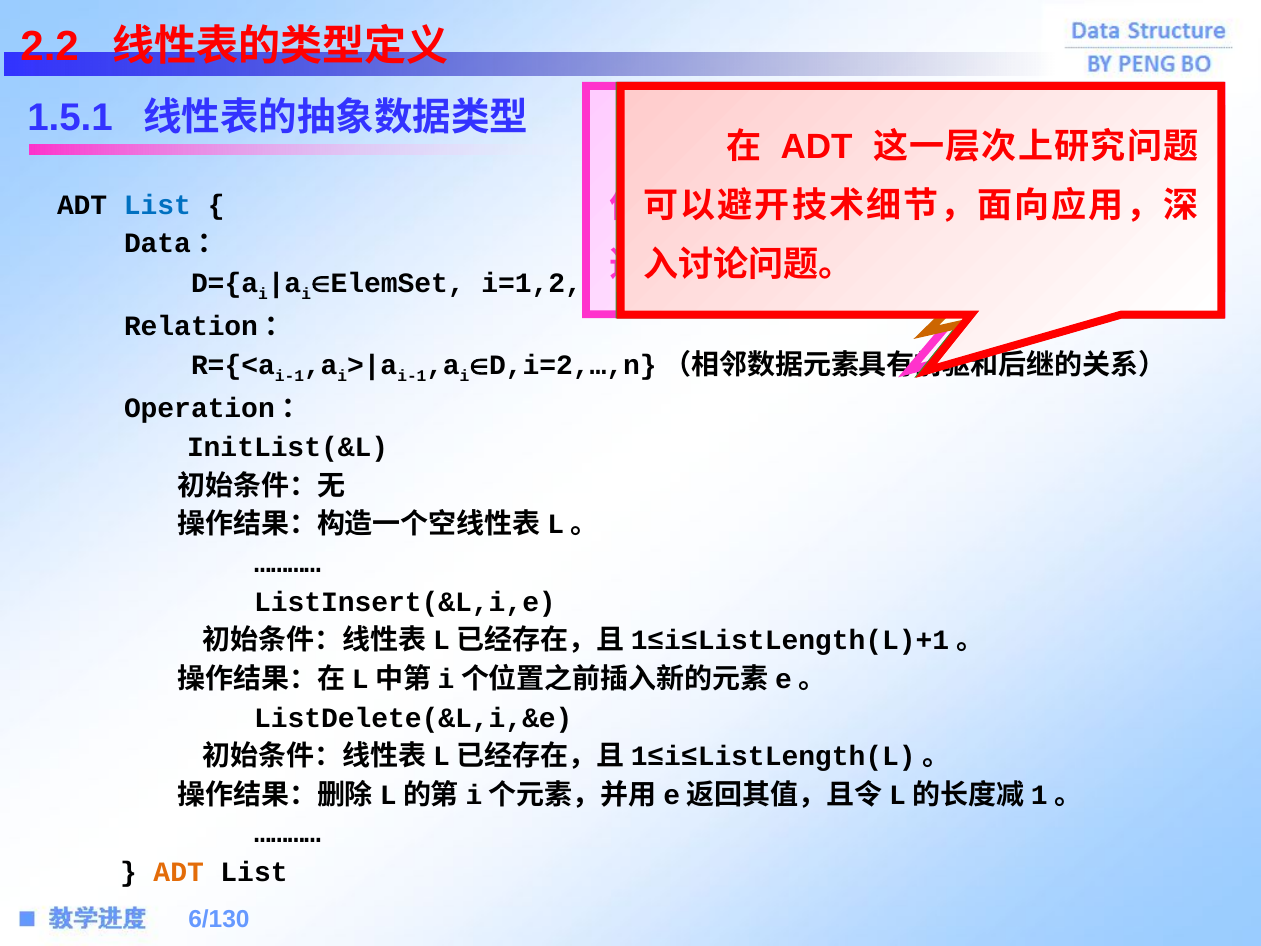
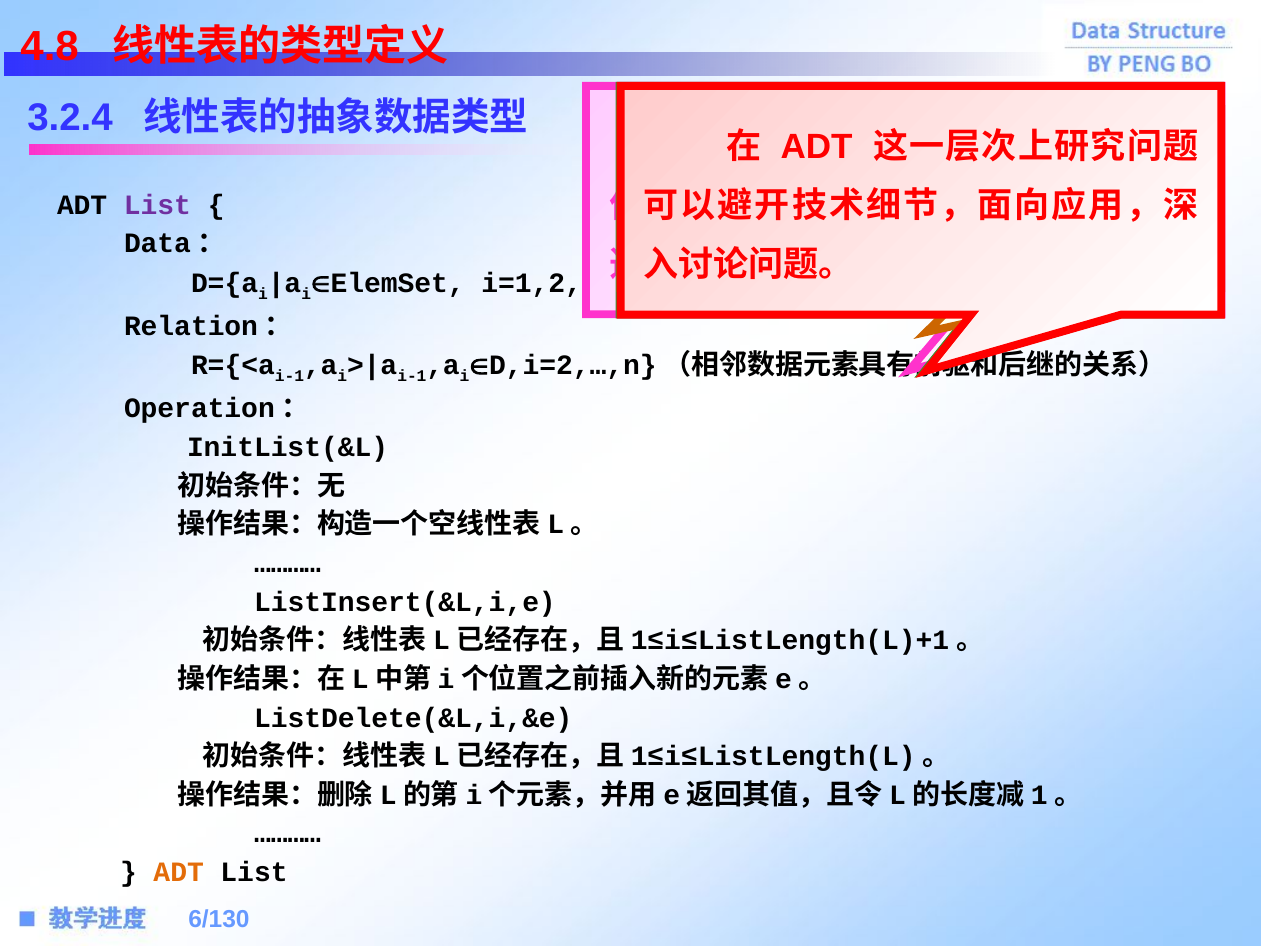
2.2: 2.2 -> 4.8
1.5.1: 1.5.1 -> 3.2.4
List at (158, 205) colour: blue -> purple
